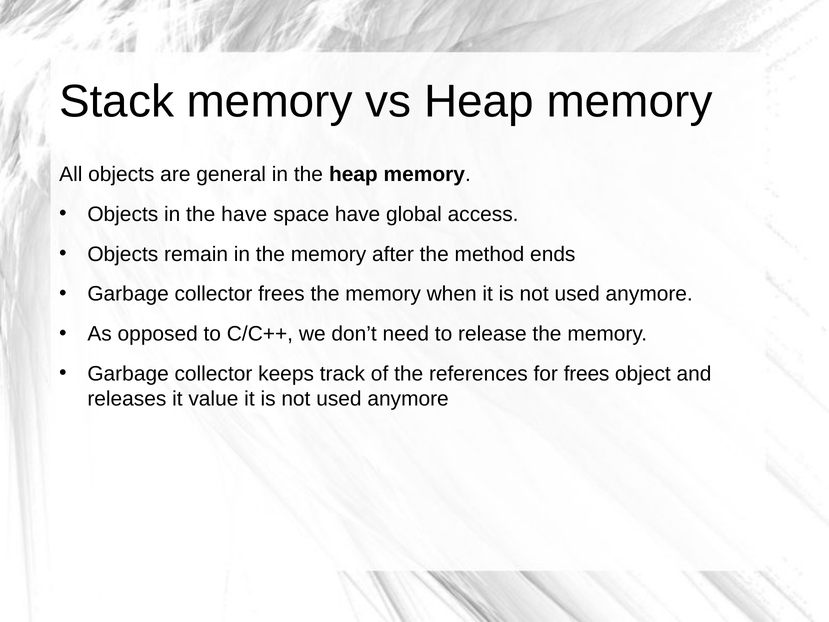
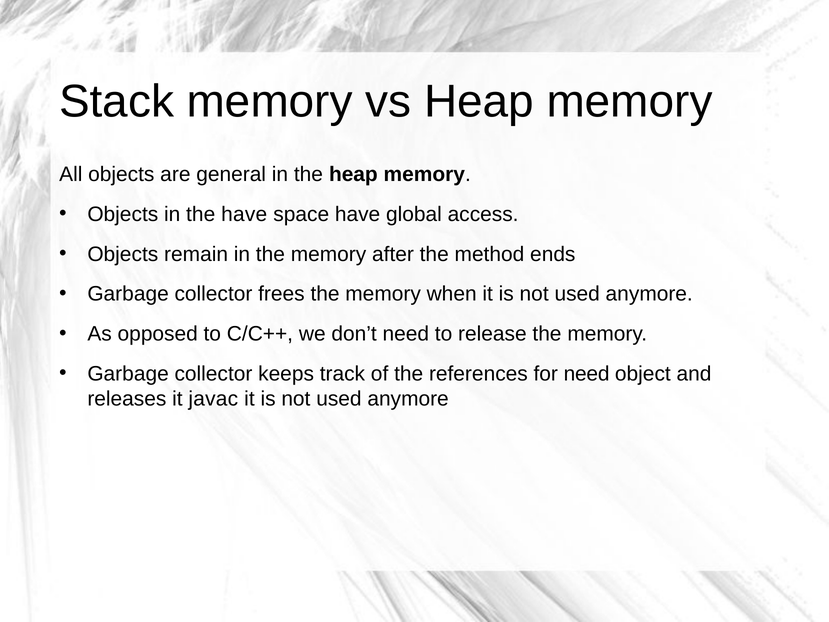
for frees: frees -> need
value: value -> javac
